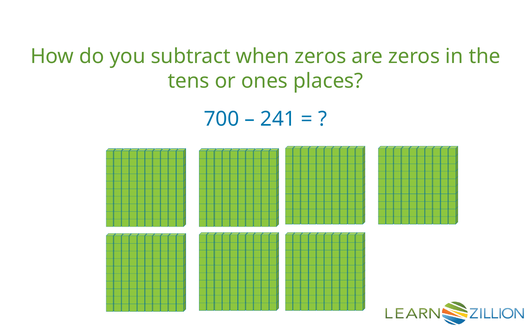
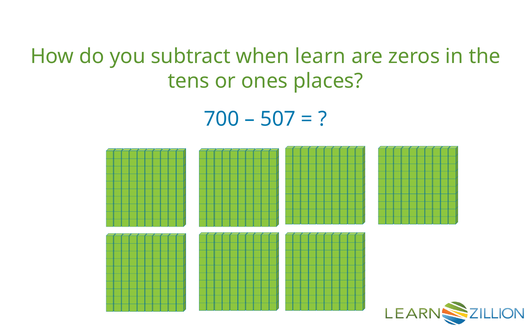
when zeros: zeros -> learn
241: 241 -> 507
